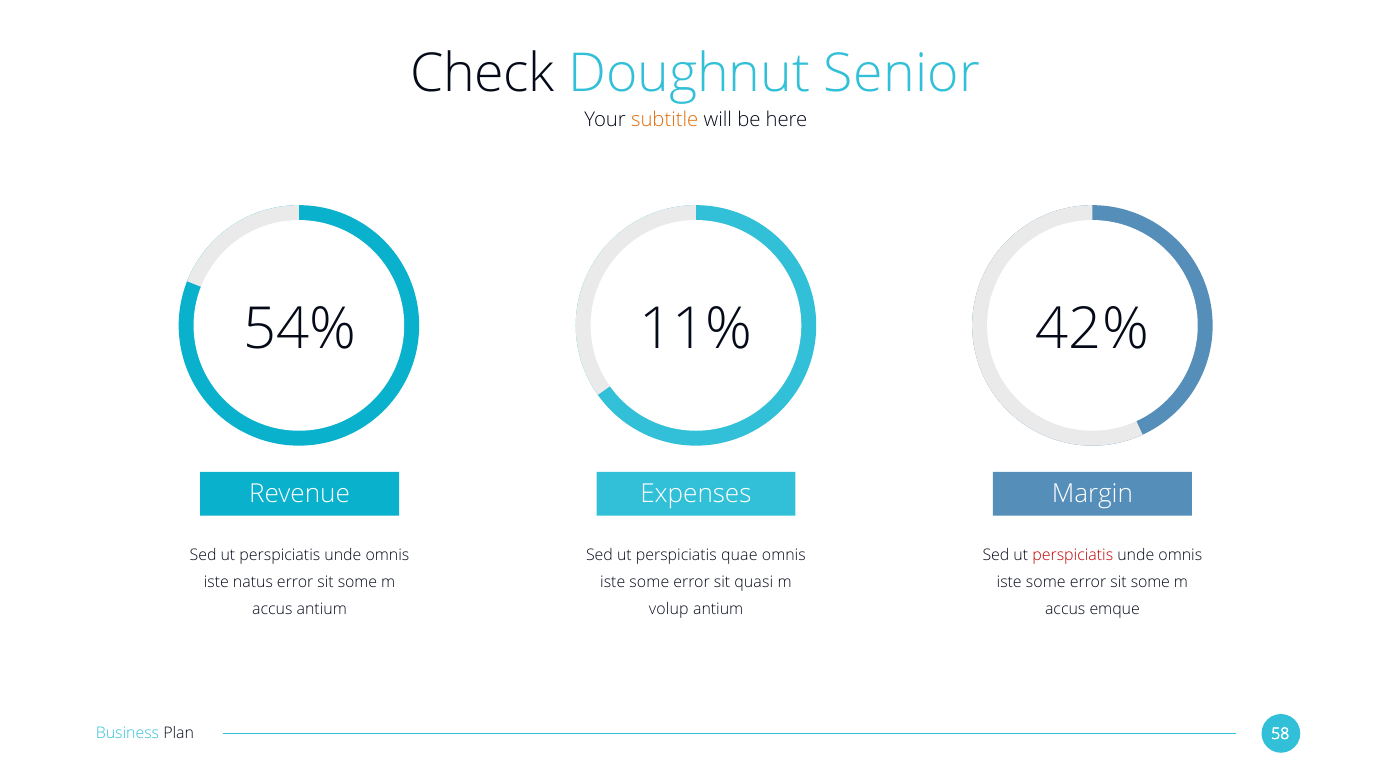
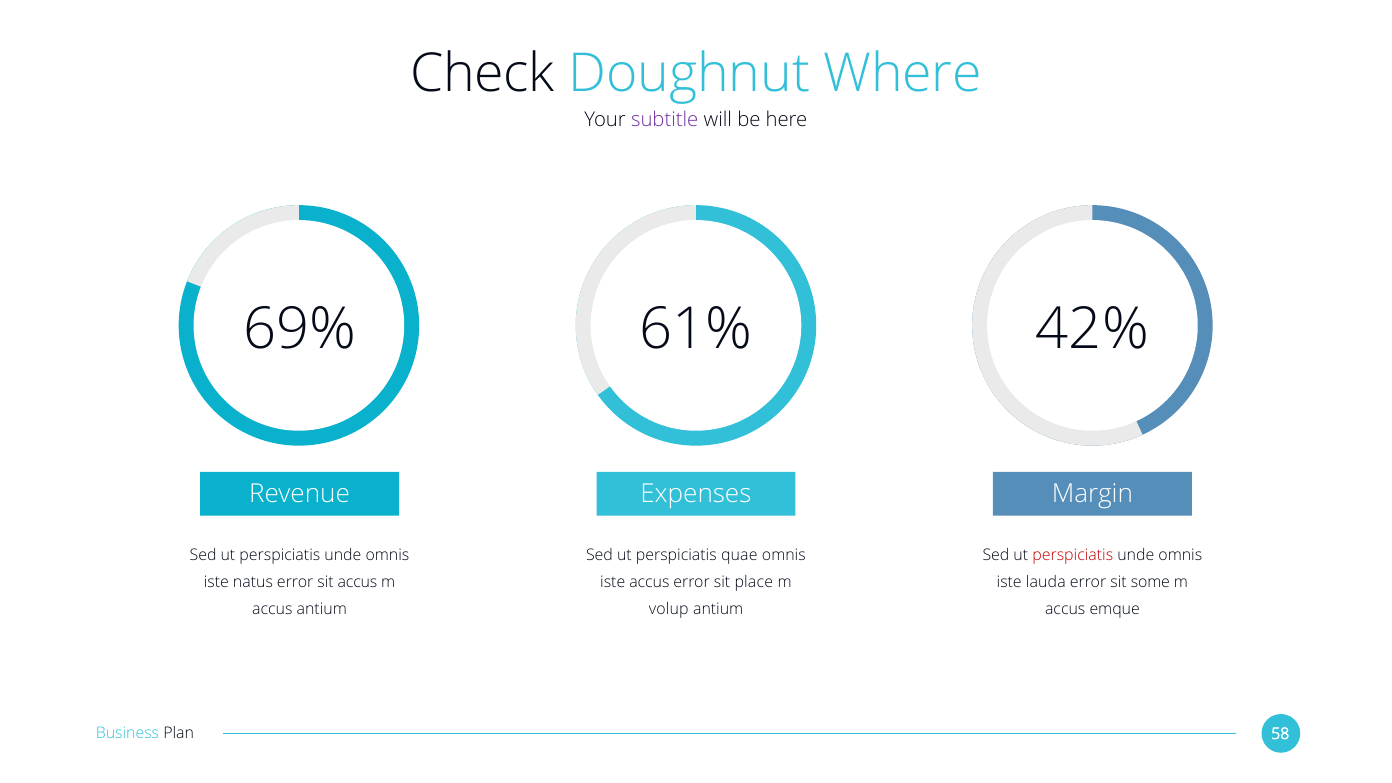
Senior: Senior -> Where
subtitle colour: orange -> purple
54%: 54% -> 69%
11%: 11% -> 61%
natus error sit some: some -> accus
some at (649, 582): some -> accus
quasi: quasi -> place
some at (1046, 582): some -> lauda
